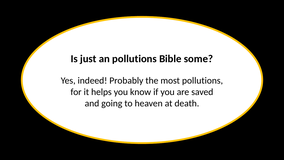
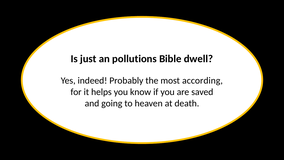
some: some -> dwell
most pollutions: pollutions -> according
